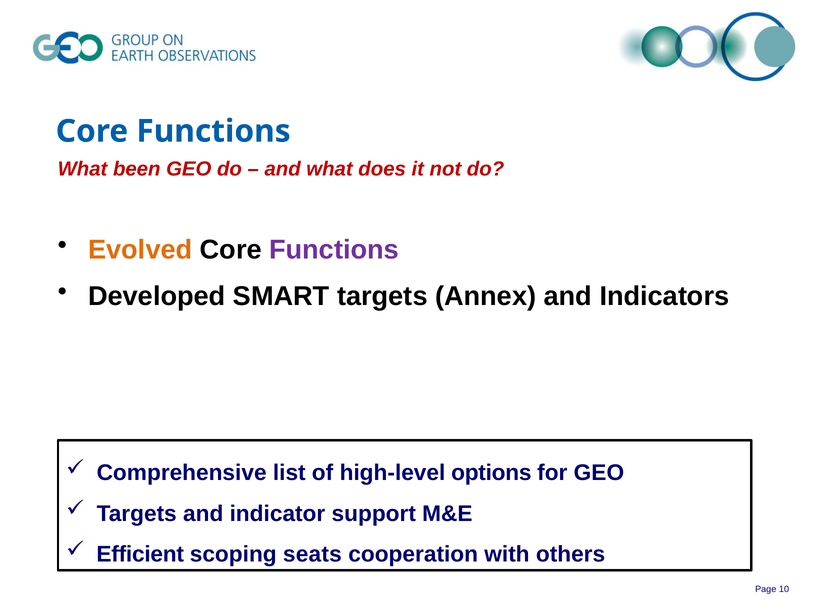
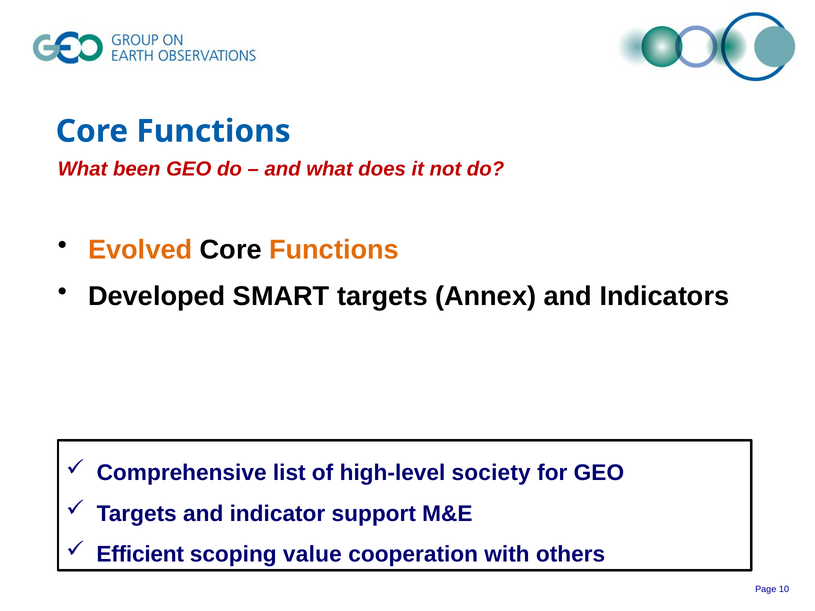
Functions at (334, 250) colour: purple -> orange
options: options -> society
seats: seats -> value
